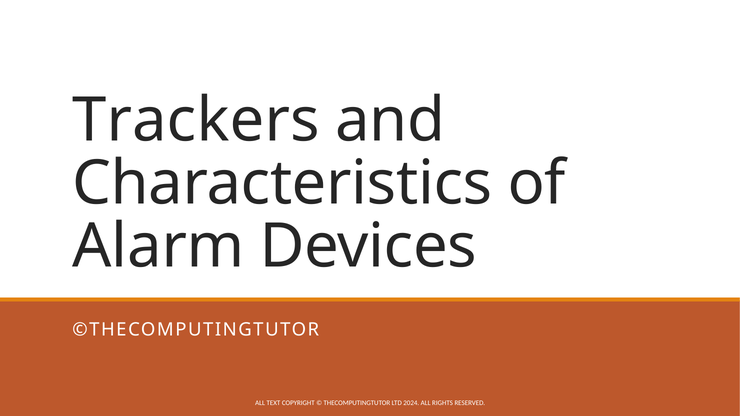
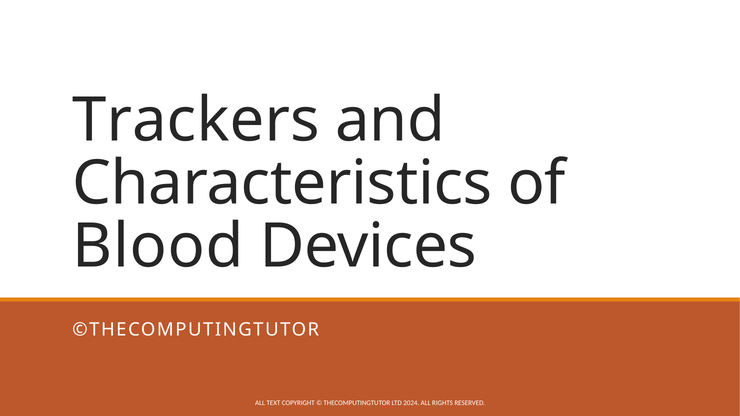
Alarm: Alarm -> Blood
